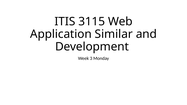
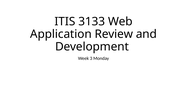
3115: 3115 -> 3133
Similar: Similar -> Review
